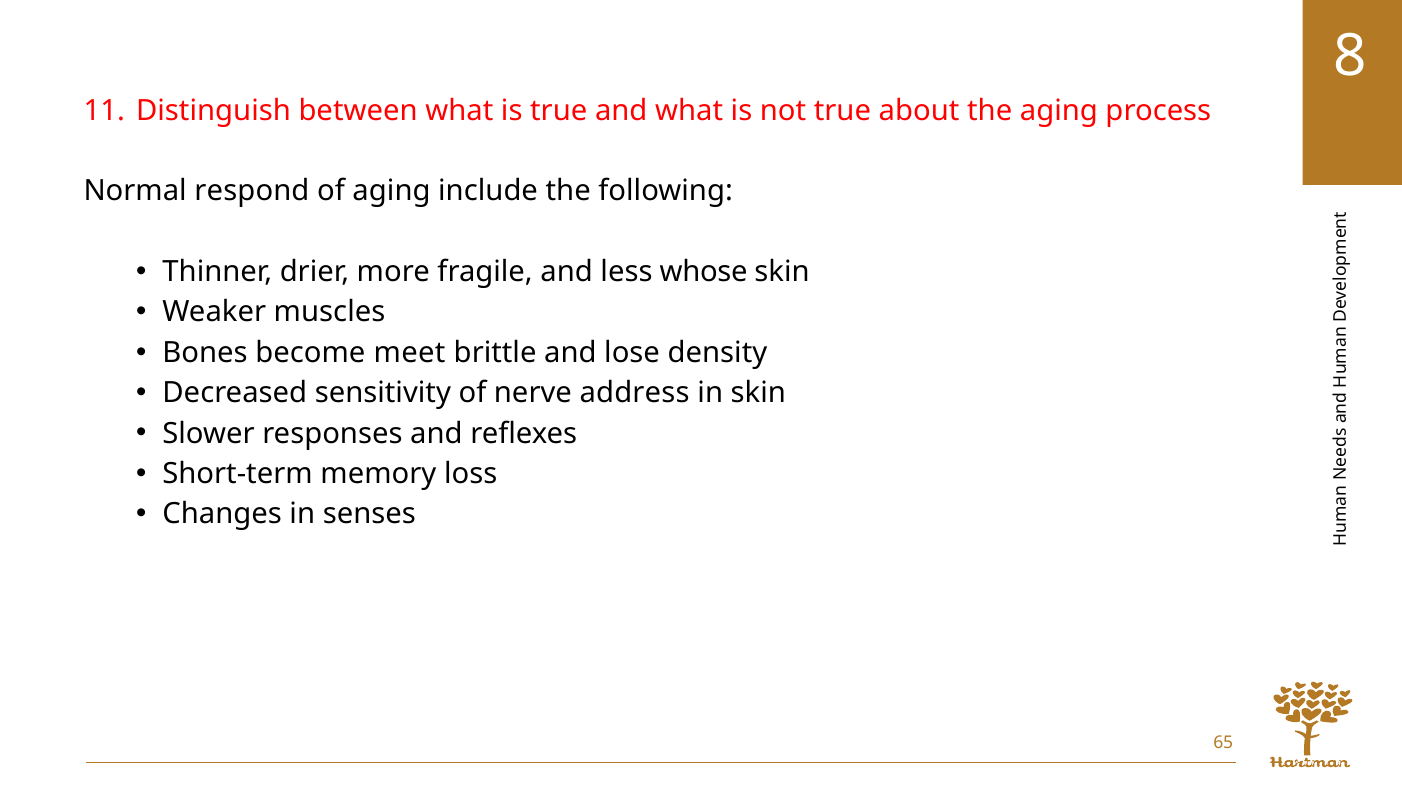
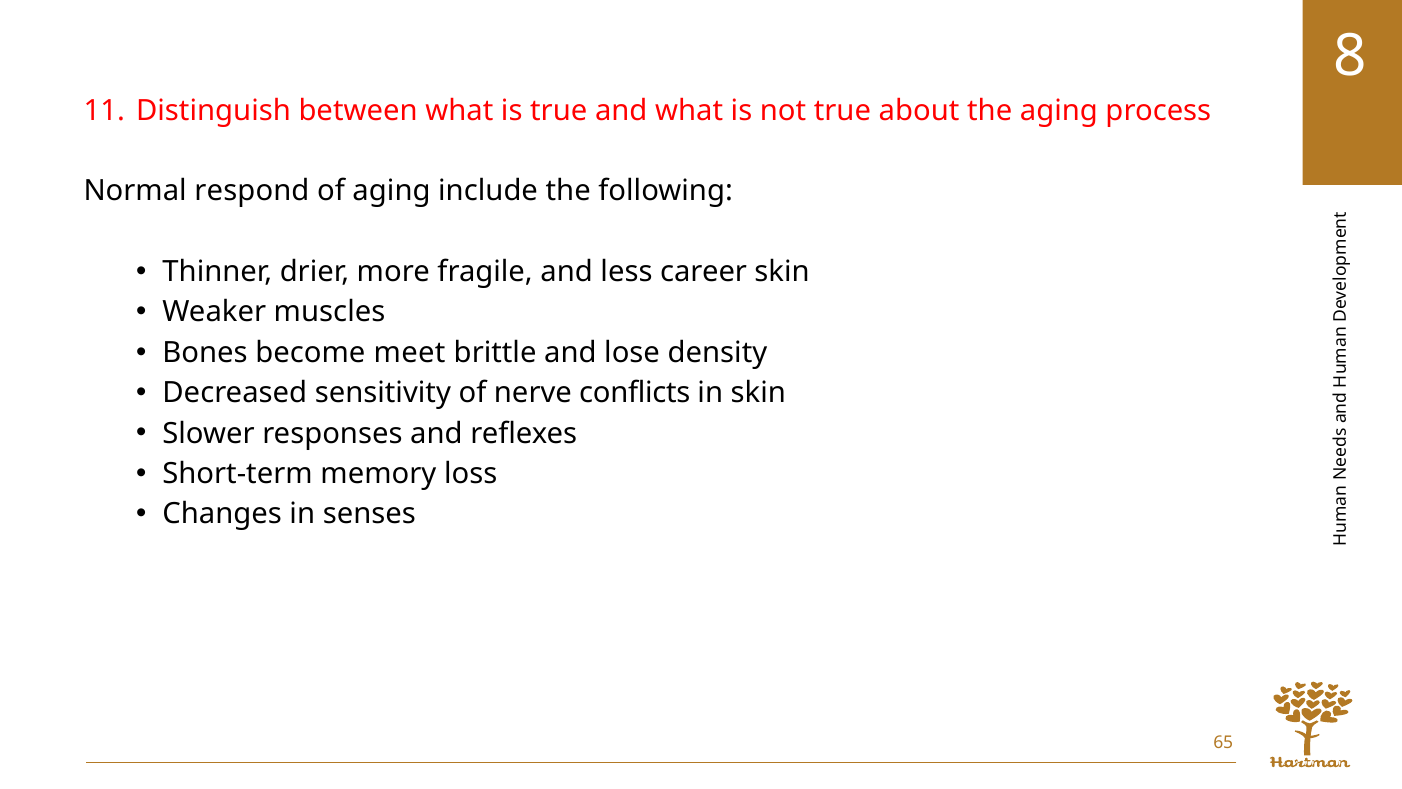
whose: whose -> career
address: address -> conflicts
